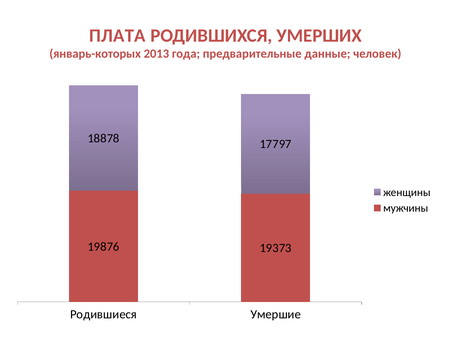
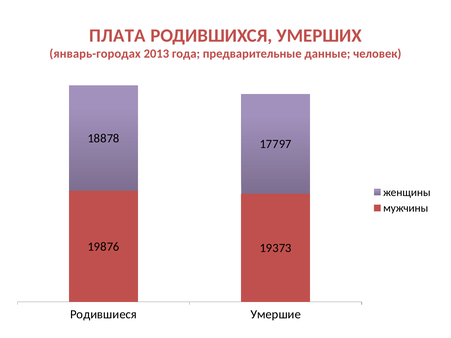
январь-которых: январь-которых -> январь-городах
